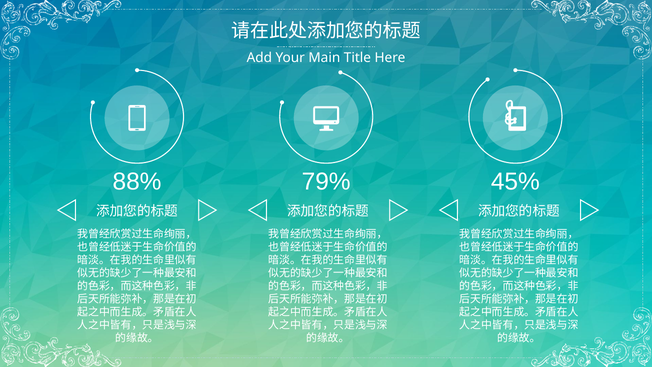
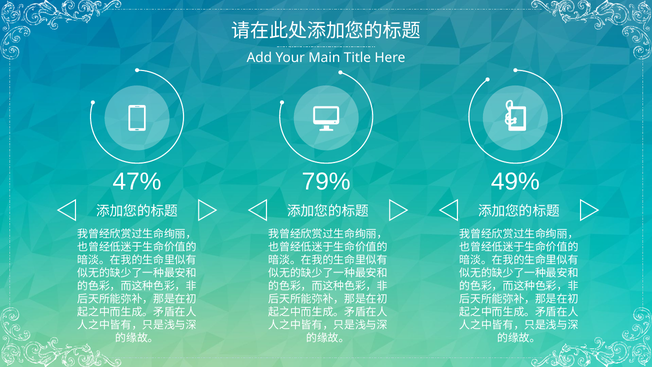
88%: 88% -> 47%
45%: 45% -> 49%
